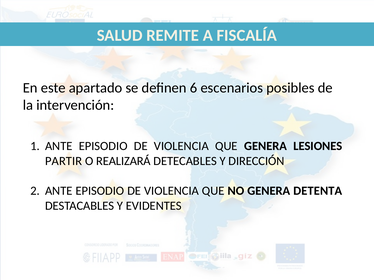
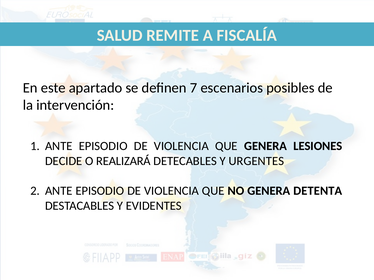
6: 6 -> 7
PARTIR: PARTIR -> DECIDE
DIRECCIÓN: DIRECCIÓN -> URGENTES
